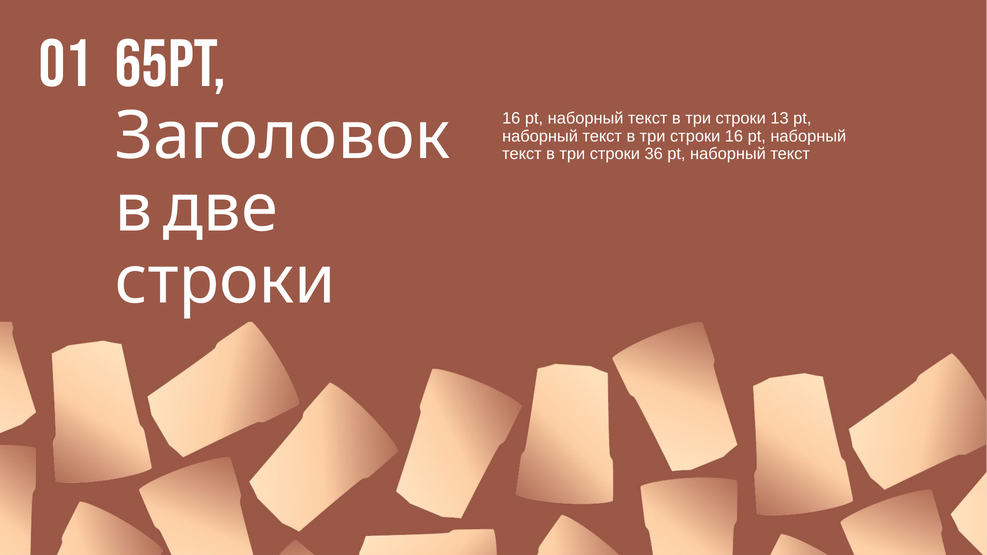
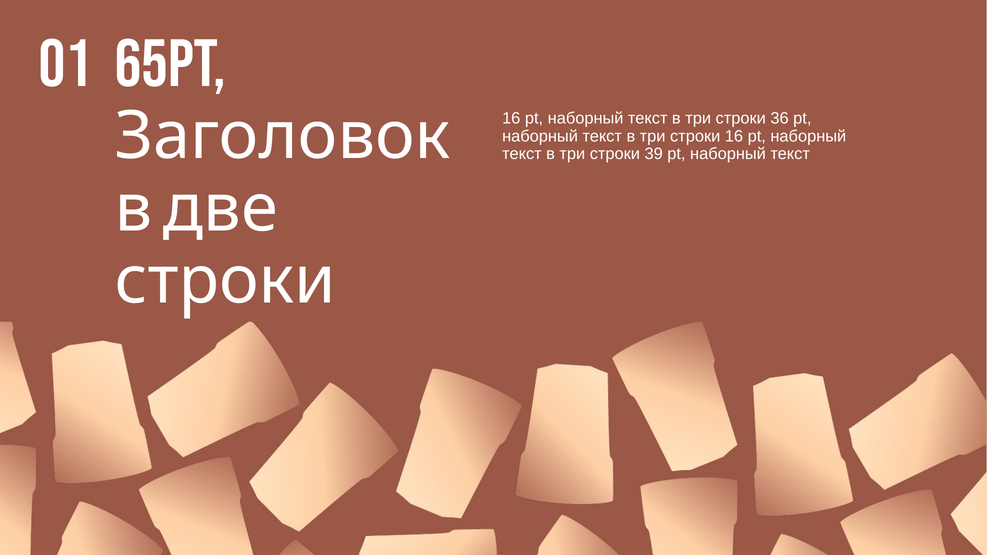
13: 13 -> 36
36: 36 -> 39
